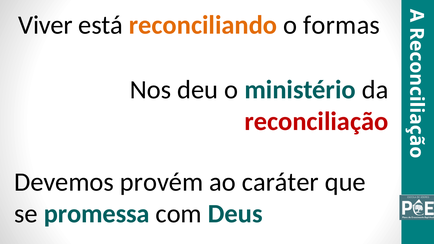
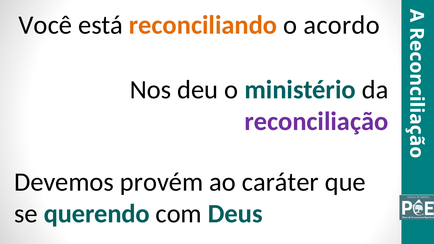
Viver: Viver -> Você
formas: formas -> acordo
reconciliação colour: red -> purple
promessa: promessa -> querendo
